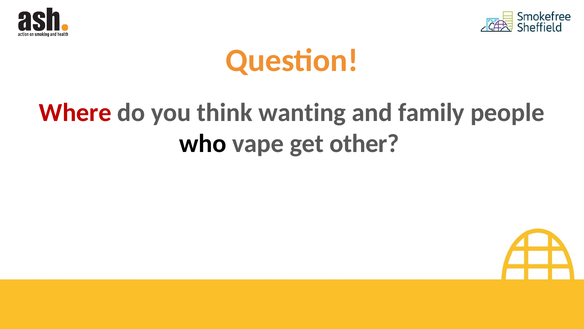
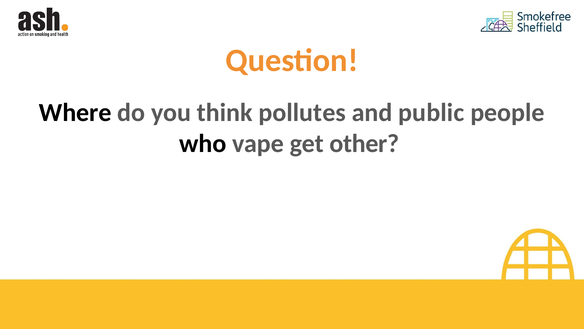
Where colour: red -> black
wanting: wanting -> pollutes
family: family -> public
